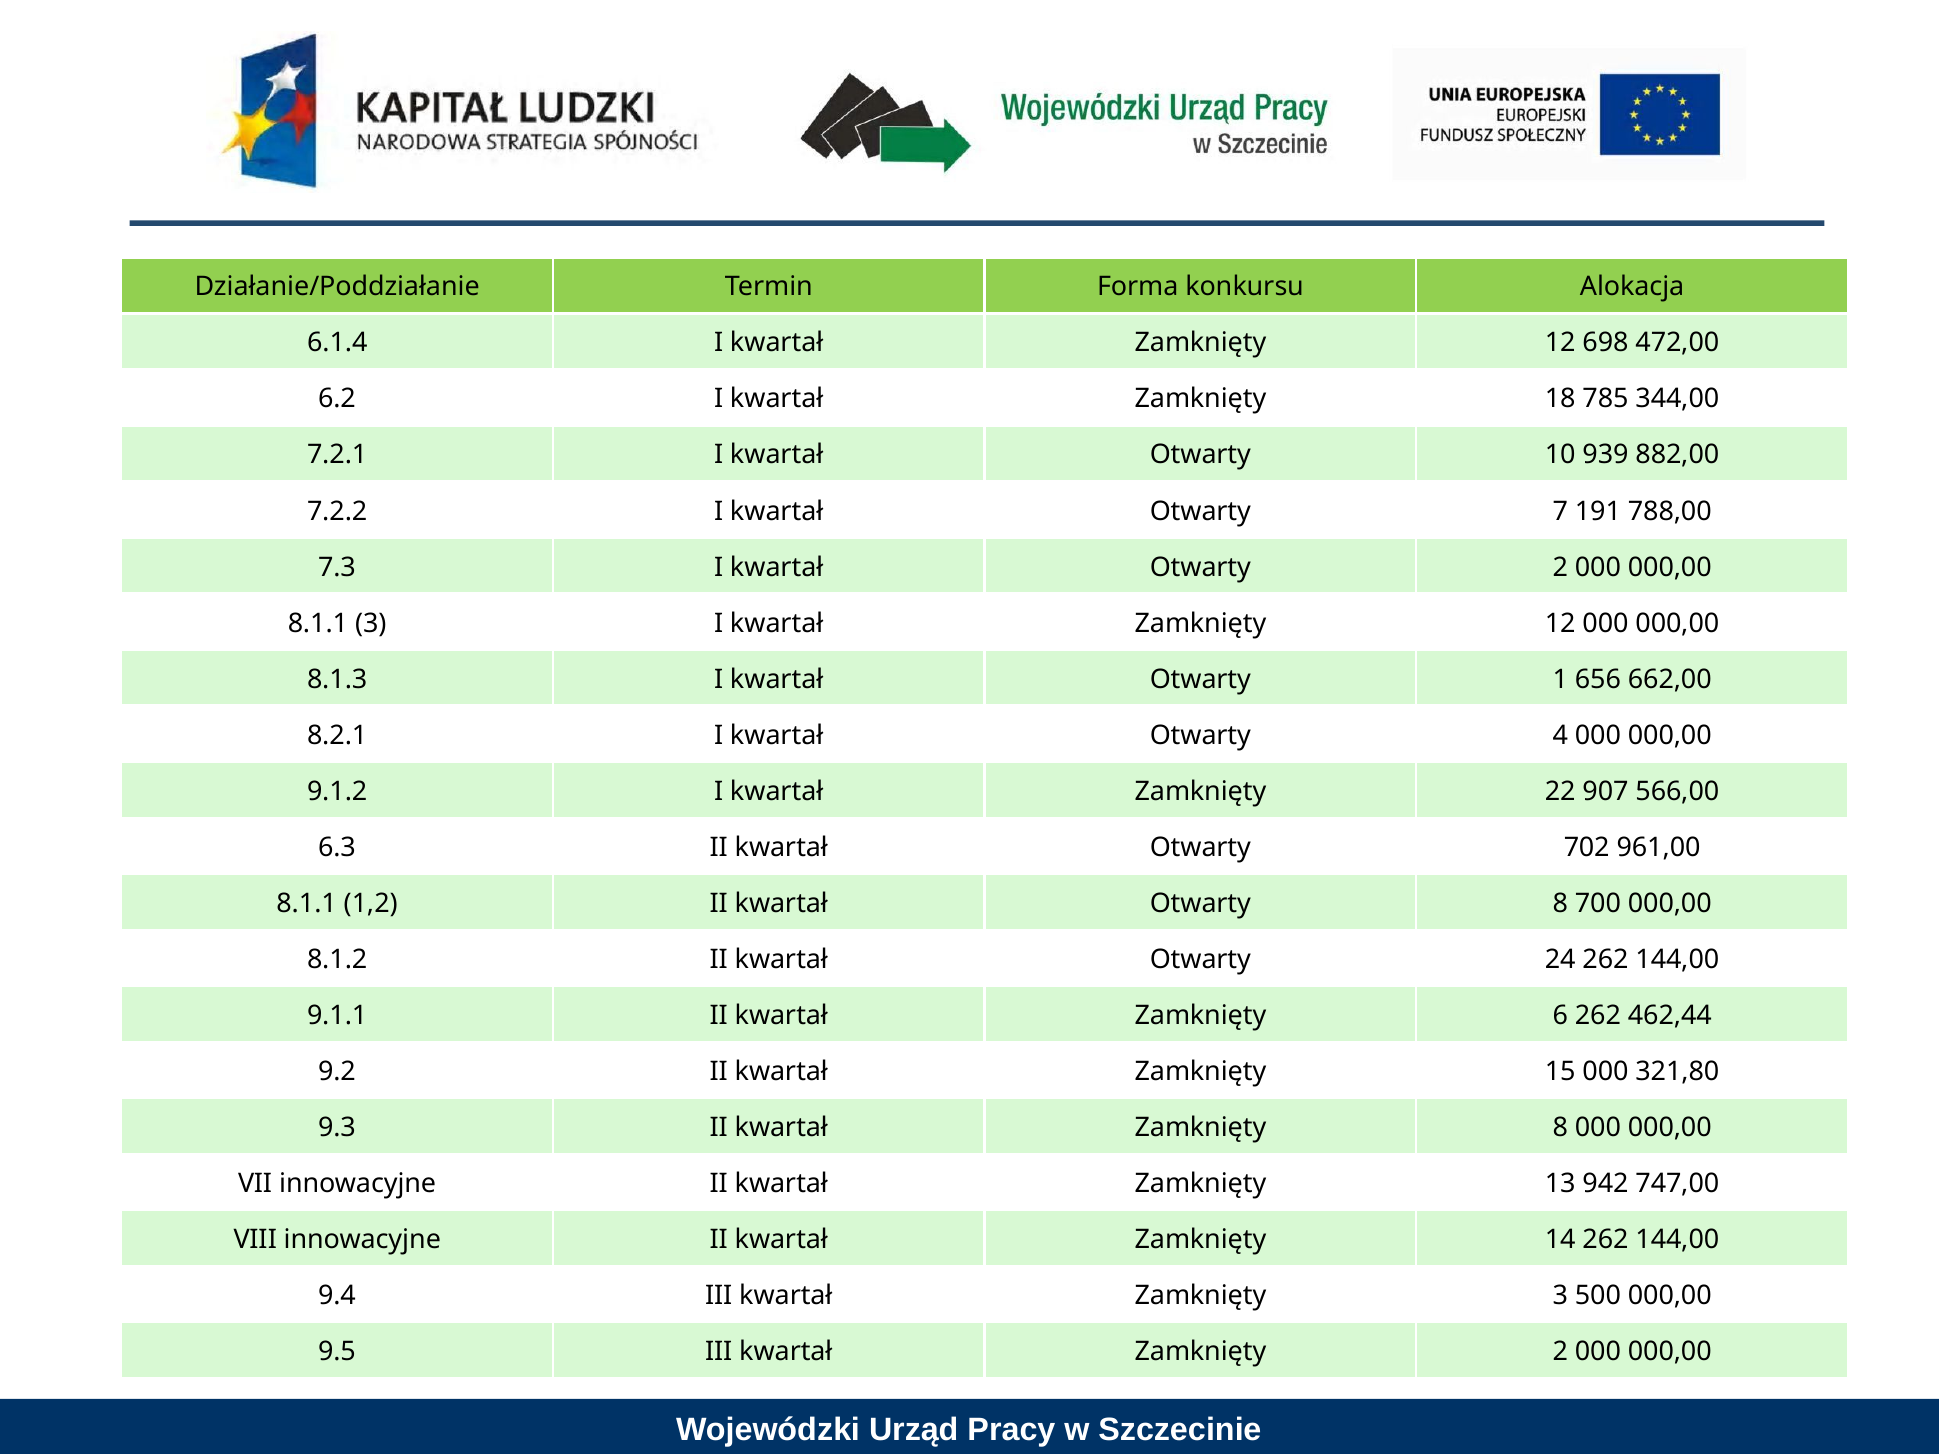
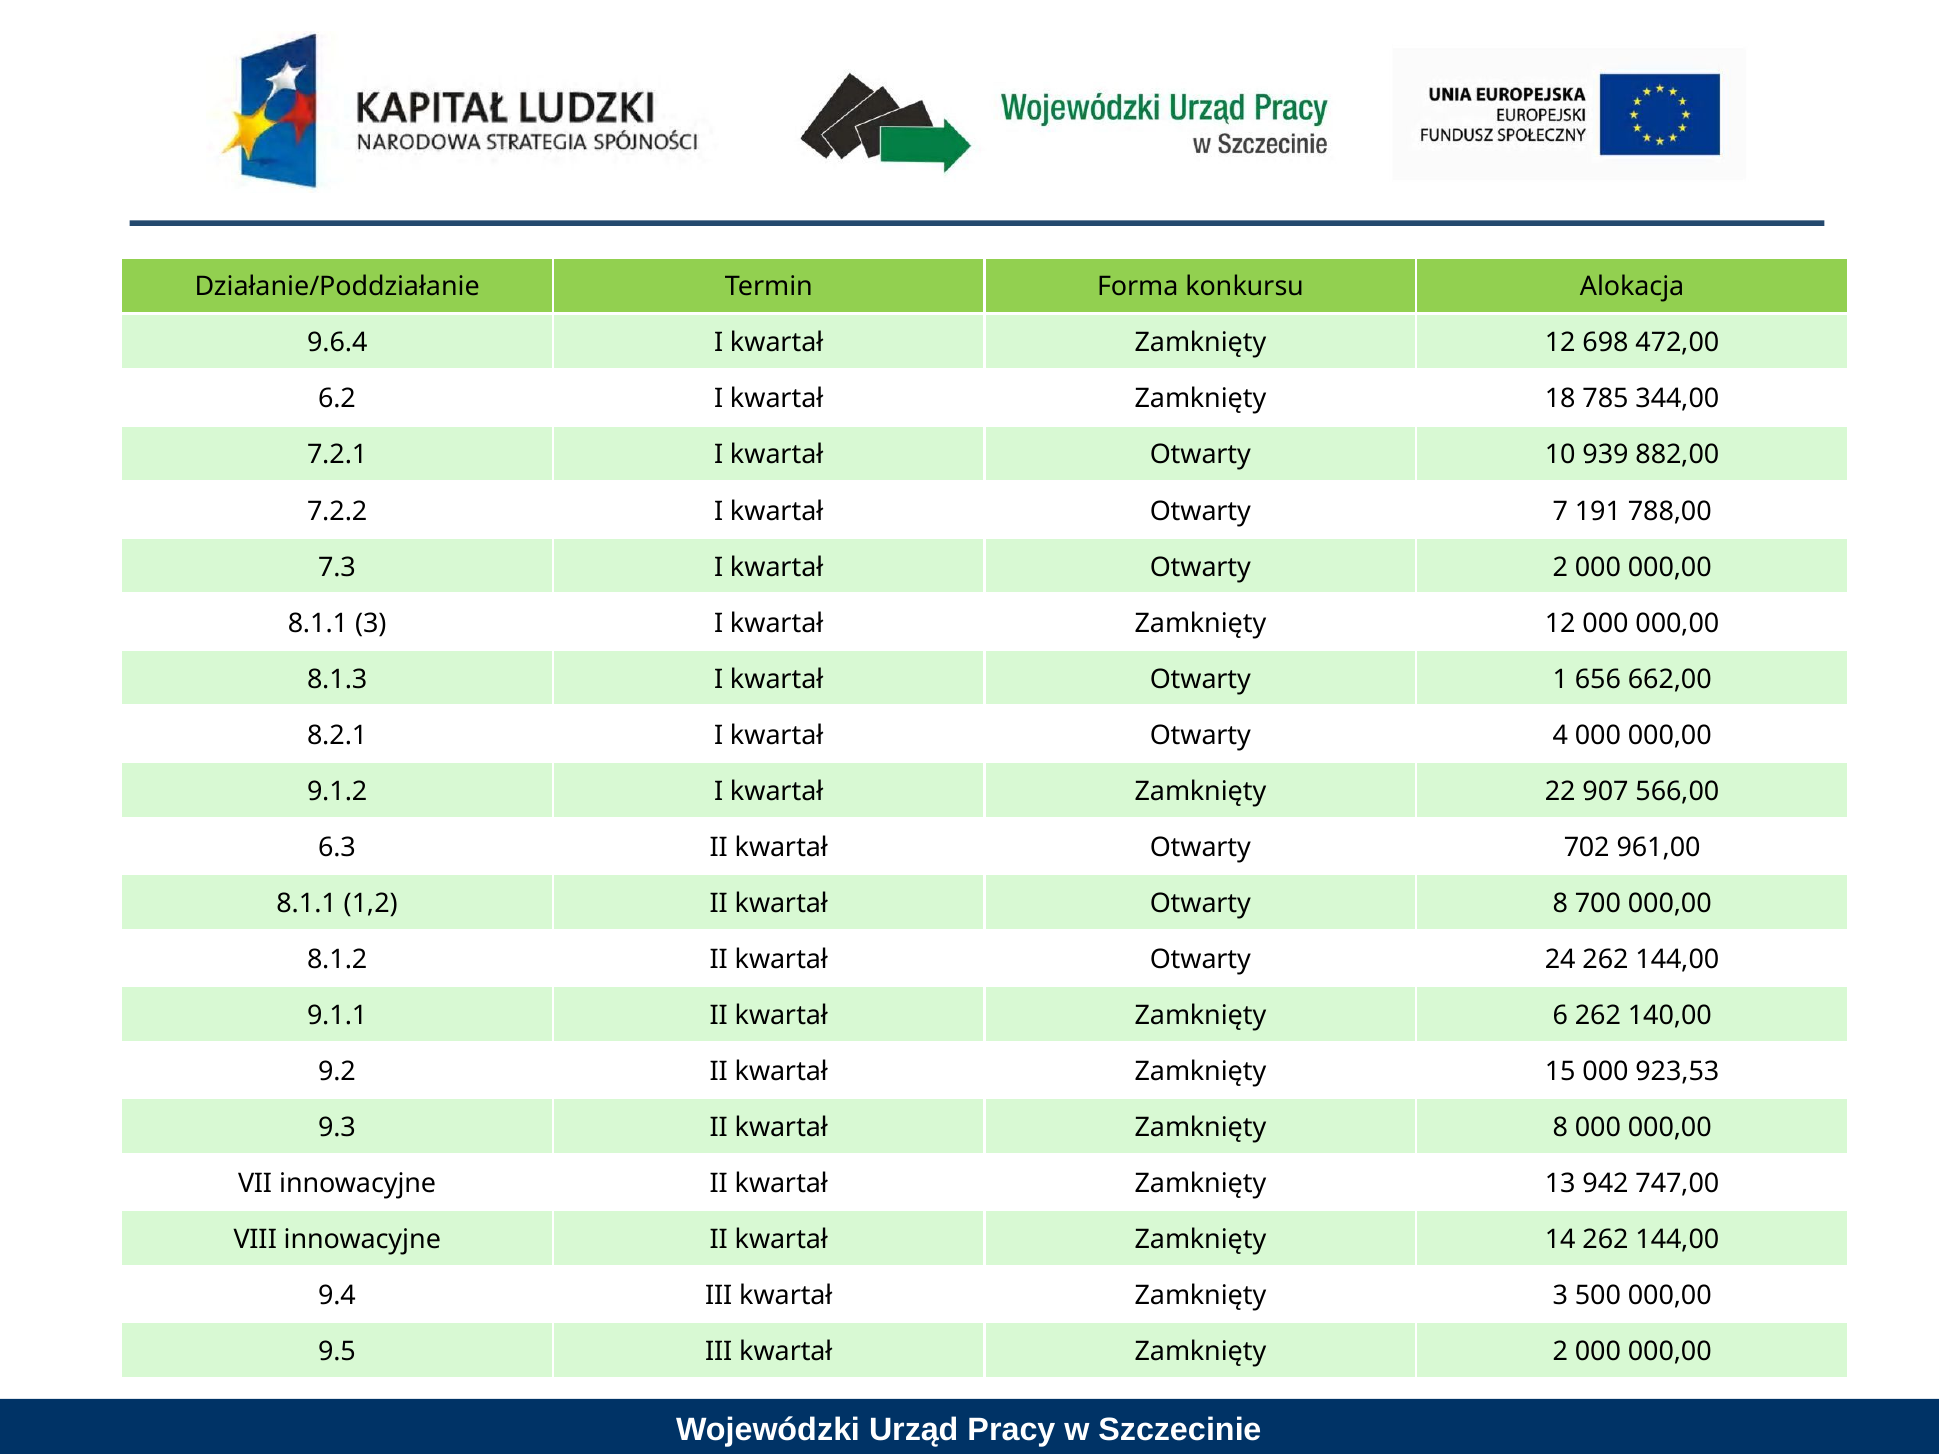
6.1.4: 6.1.4 -> 9.6.4
462,44: 462,44 -> 140,00
321,80: 321,80 -> 923,53
